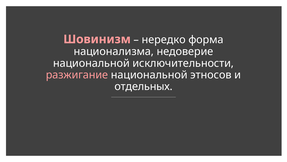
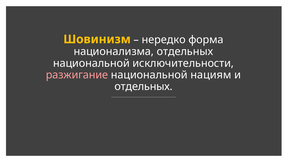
Шовинизм colour: pink -> yellow
национализма недоверие: недоверие -> отдельных
этносов: этносов -> нациям
